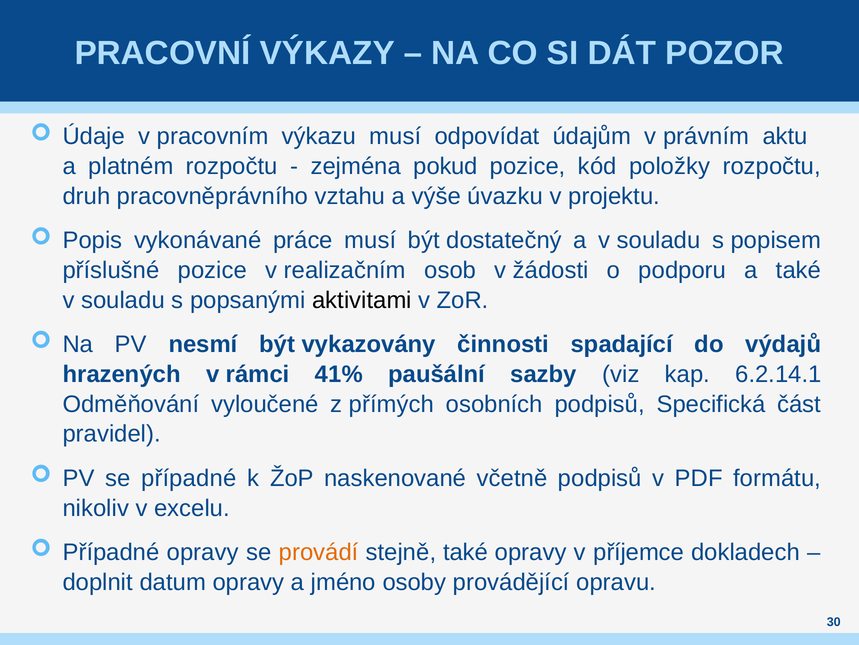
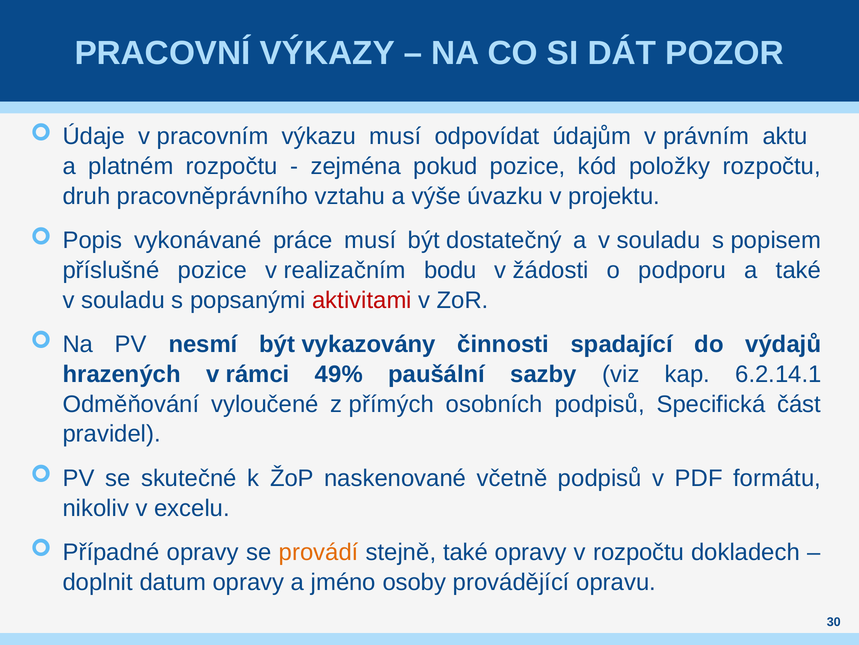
osob: osob -> bodu
aktivitami colour: black -> red
41%: 41% -> 49%
se případné: případné -> skutečné
v příjemce: příjemce -> rozpočtu
